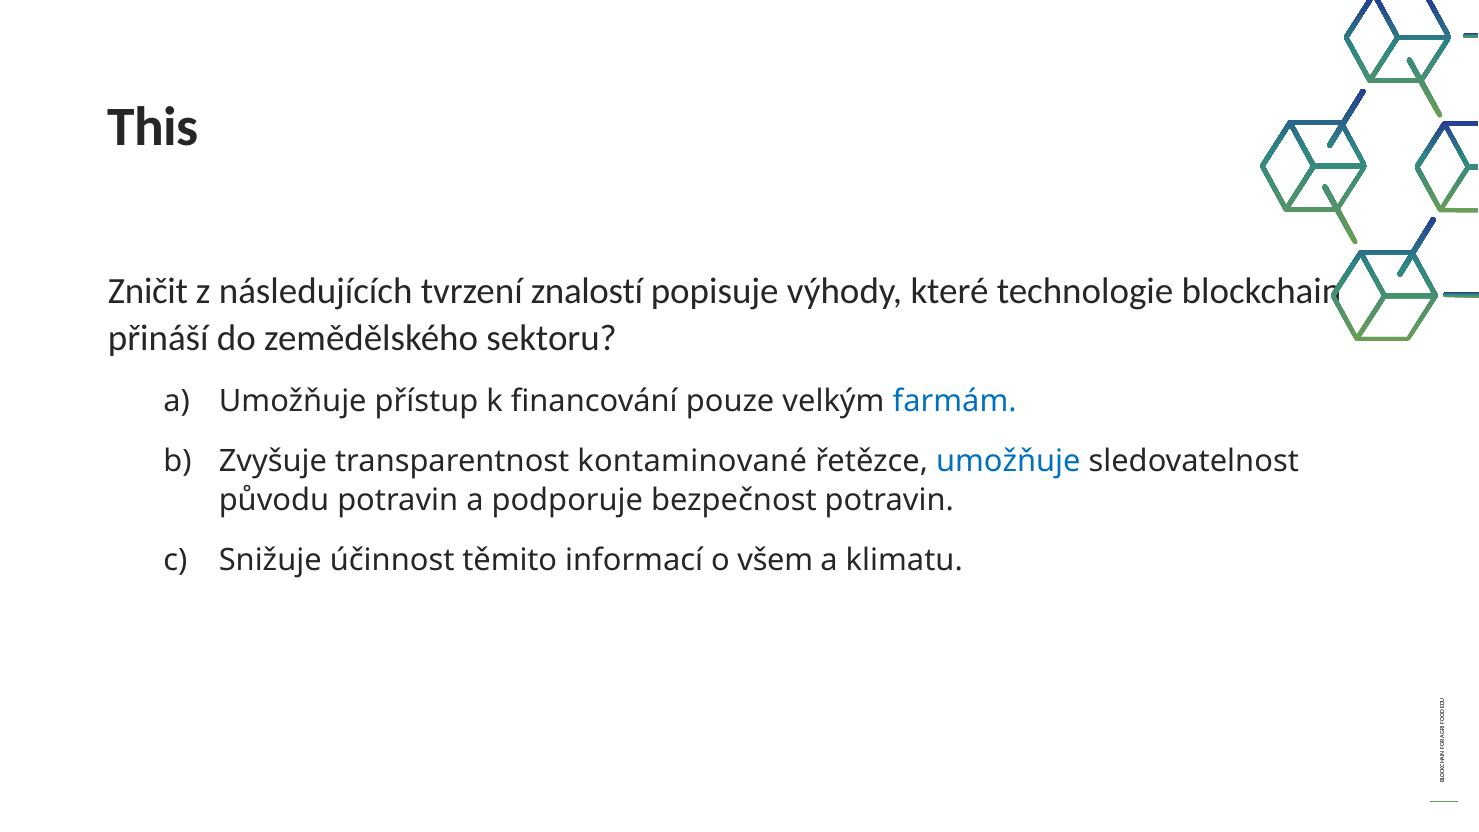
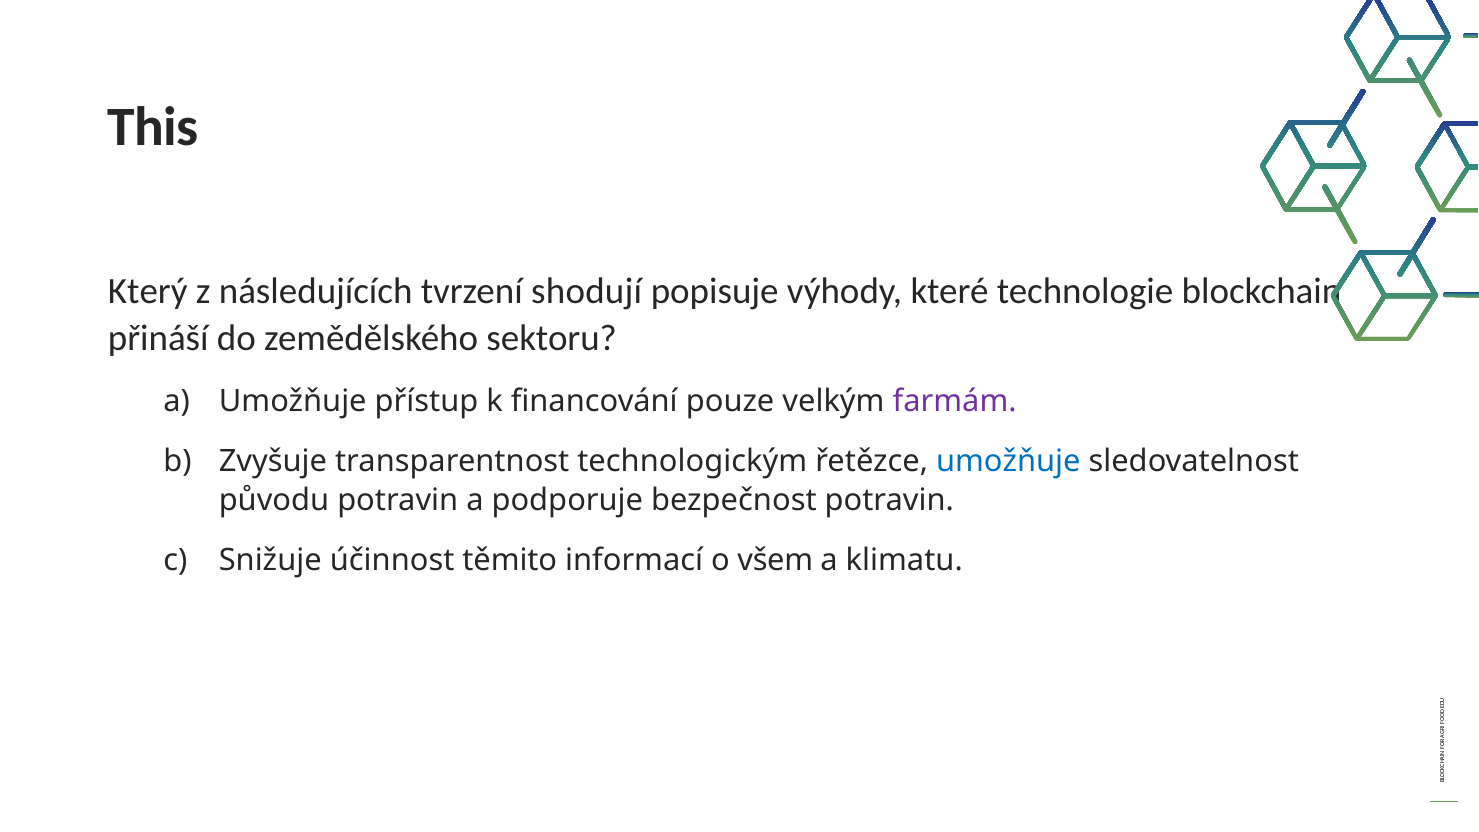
Zničit: Zničit -> Který
znalostí: znalostí -> shodují
farmám colour: blue -> purple
kontaminované: kontaminované -> technologickým
